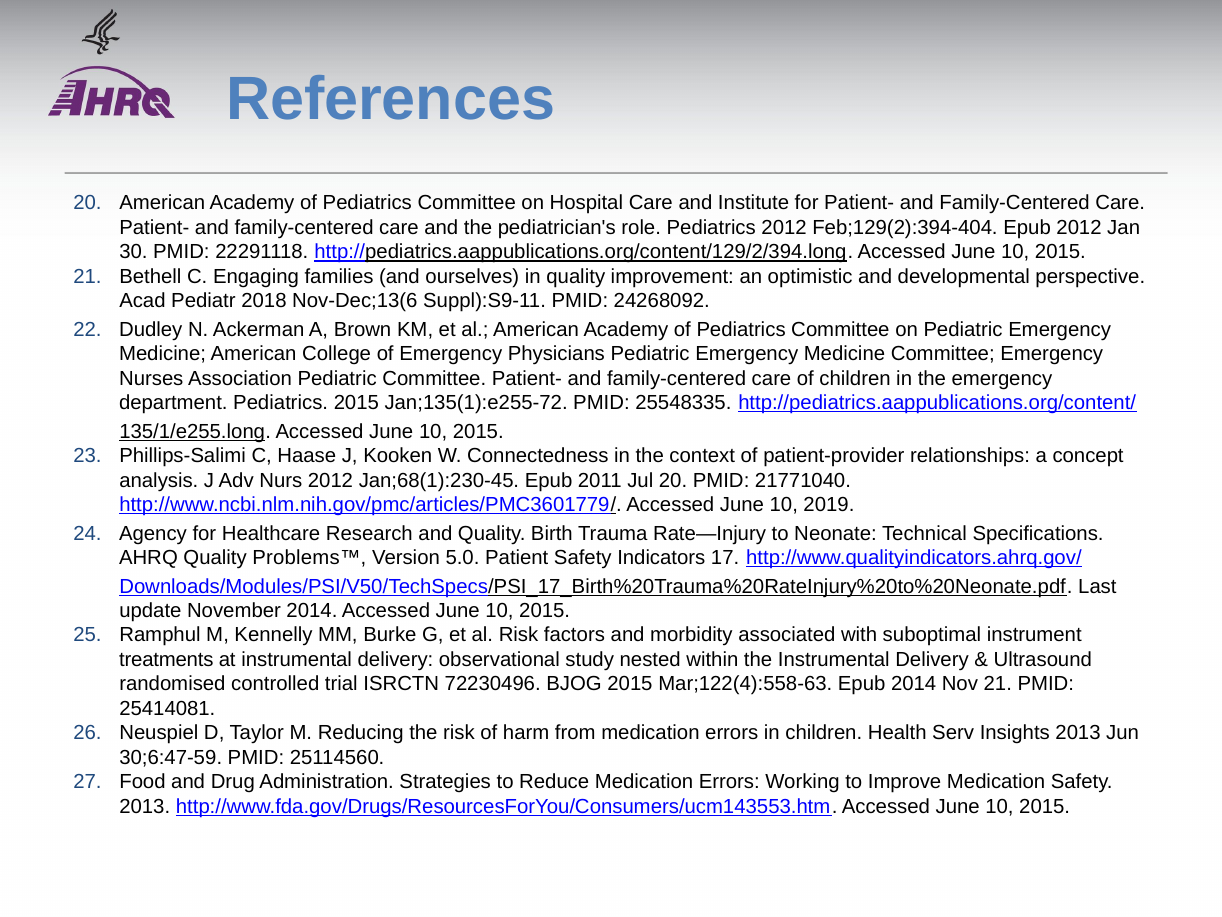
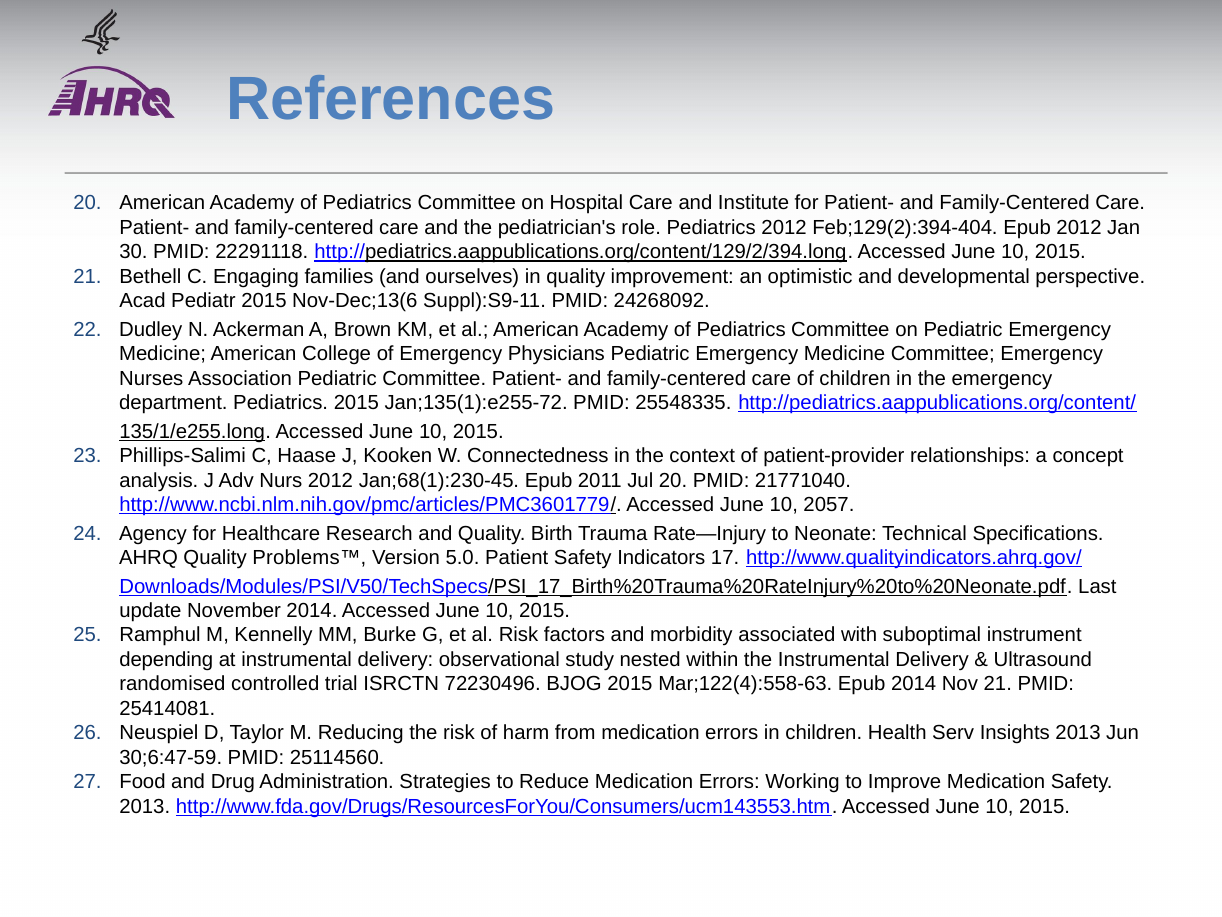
Pediatr 2018: 2018 -> 2015
2019: 2019 -> 2057
treatments: treatments -> depending
